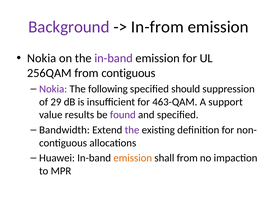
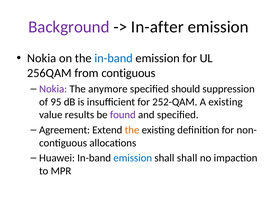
In-from: In-from -> In-after
in-band at (114, 58) colour: purple -> blue
following: following -> anymore
29: 29 -> 95
463-QAM: 463-QAM -> 252-QAM
A support: support -> existing
Bandwidth: Bandwidth -> Agreement
the at (132, 130) colour: purple -> orange
emission at (133, 158) colour: orange -> blue
shall from: from -> shall
